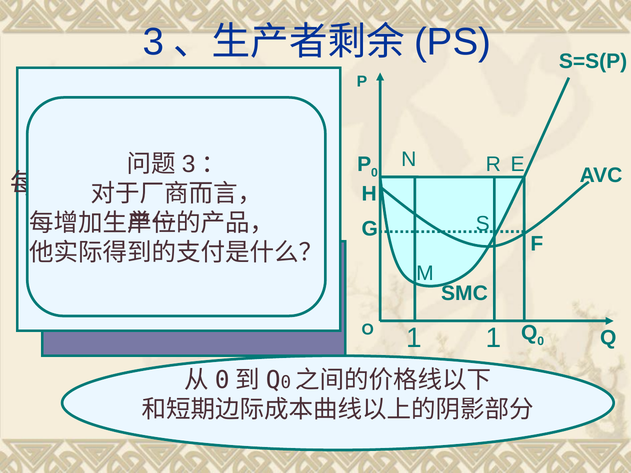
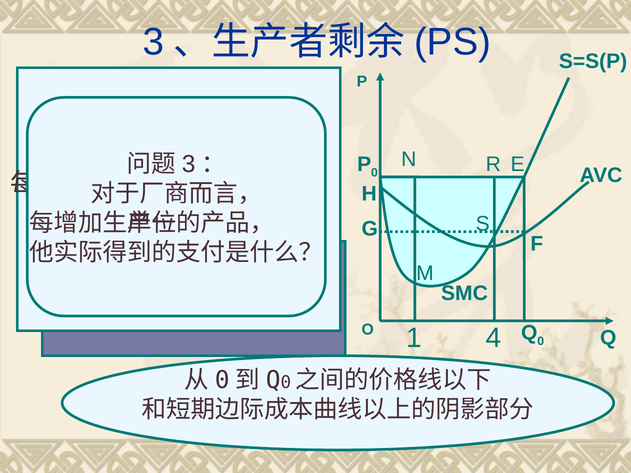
1 1: 1 -> 4
